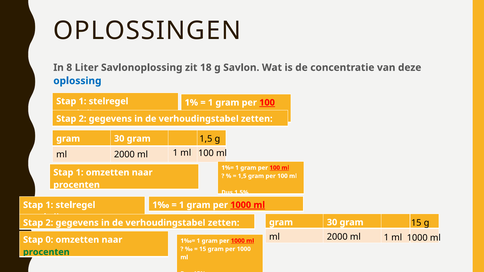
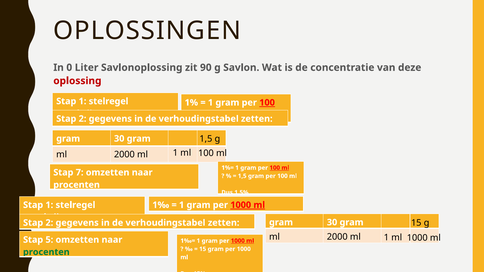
8: 8 -> 0
18: 18 -> 90
oplossing colour: blue -> red
1 at (80, 173): 1 -> 7
0: 0 -> 5
